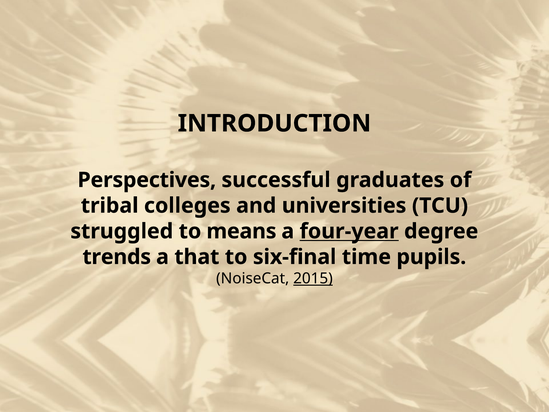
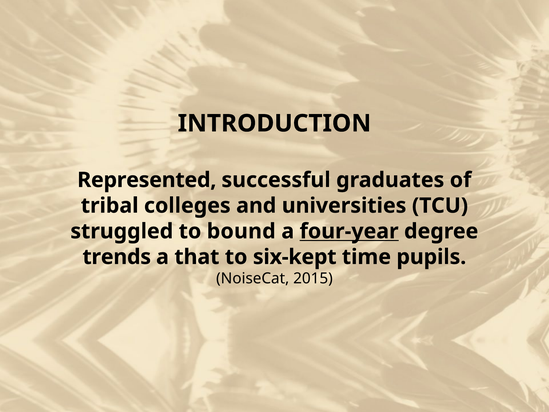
Perspectives: Perspectives -> Represented
means: means -> bound
six-final: six-final -> six-kept
2015 underline: present -> none
